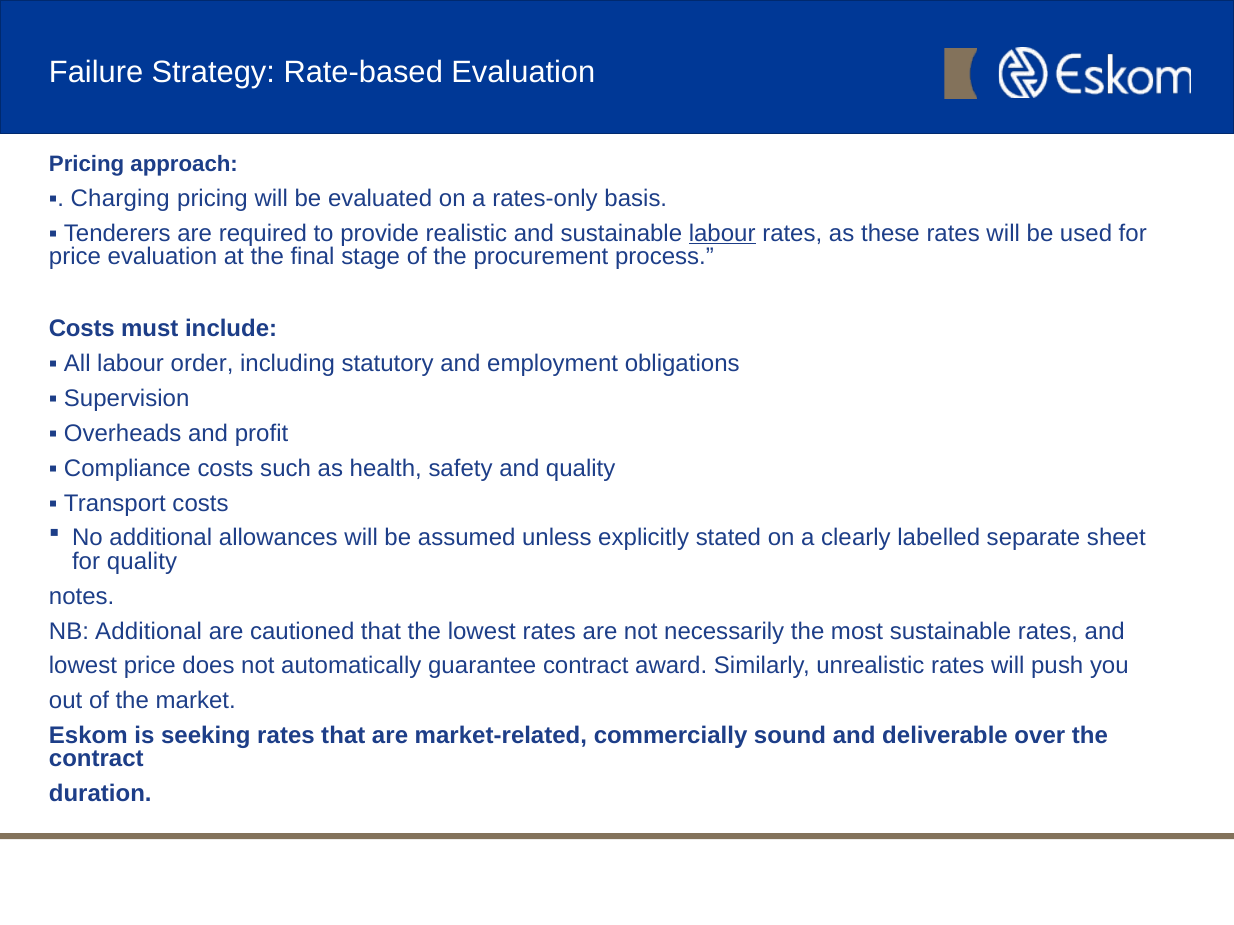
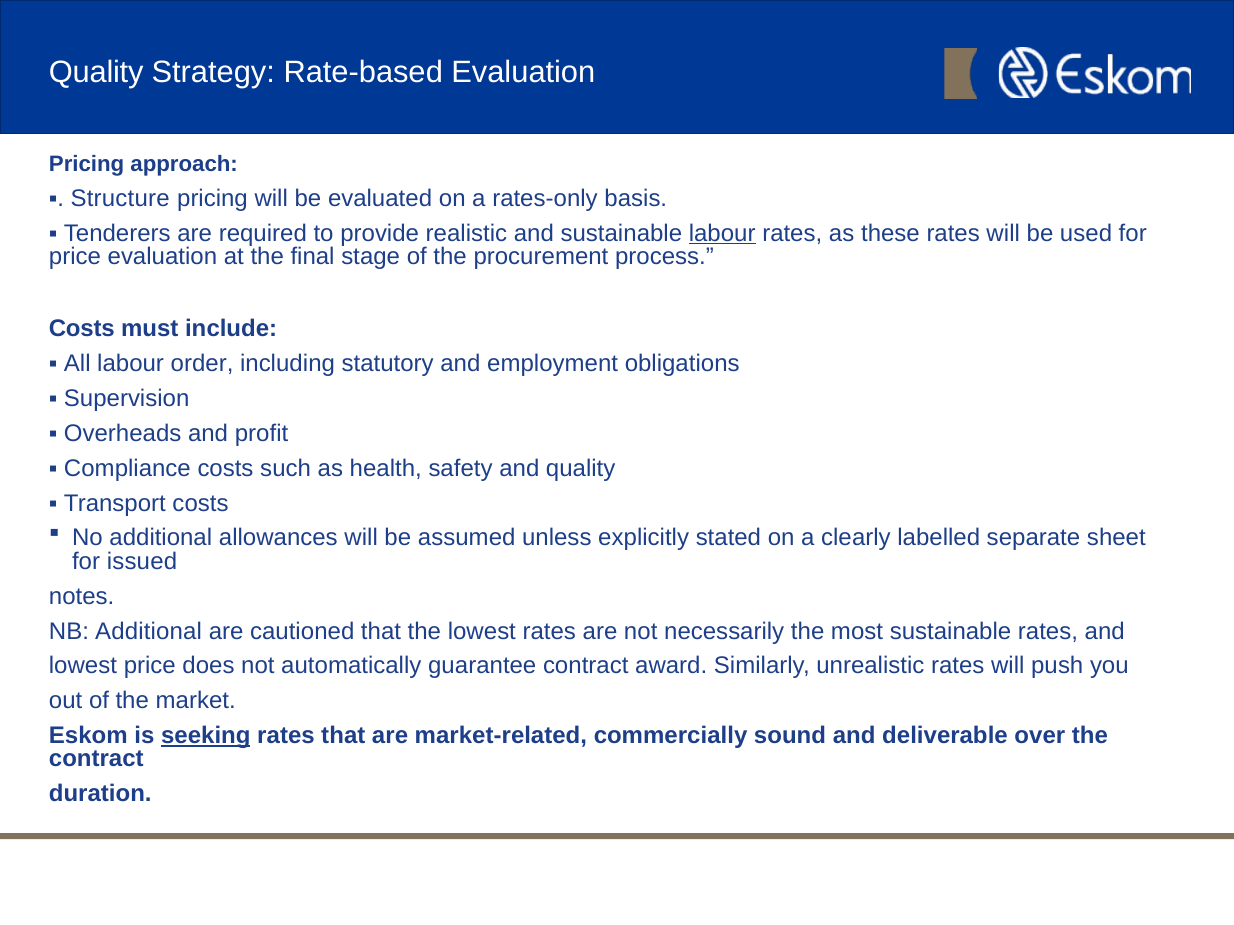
Failure at (96, 73): Failure -> Quality
Charging: Charging -> Structure
for quality: quality -> issued
seeking underline: none -> present
